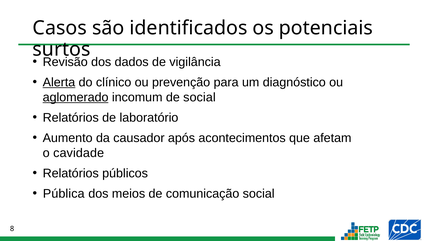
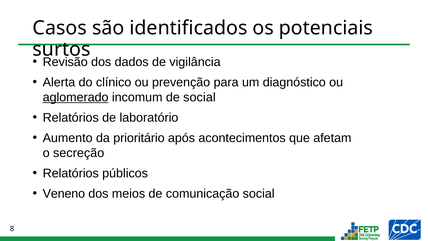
Alerta underline: present -> none
causador: causador -> prioritário
cavidade: cavidade -> secreção
Pública: Pública -> Veneno
